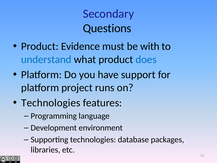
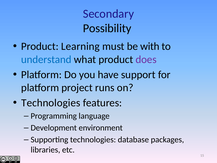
Questions: Questions -> Possibility
Evidence: Evidence -> Learning
does colour: blue -> purple
